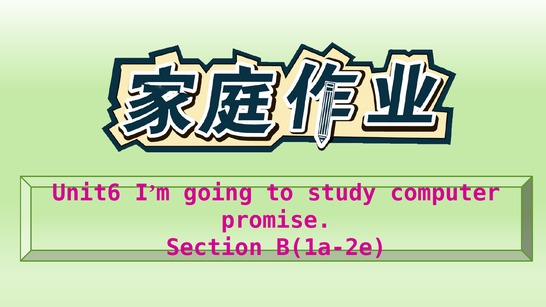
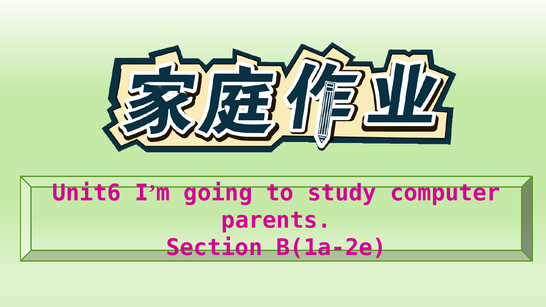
promise: promise -> parents
